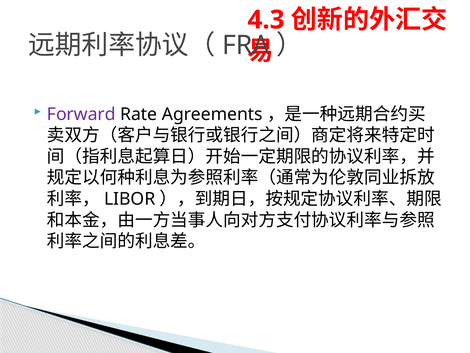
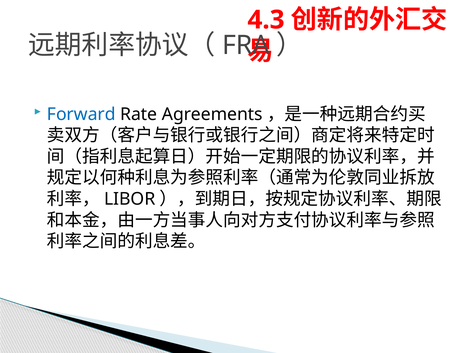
Forward colour: purple -> blue
